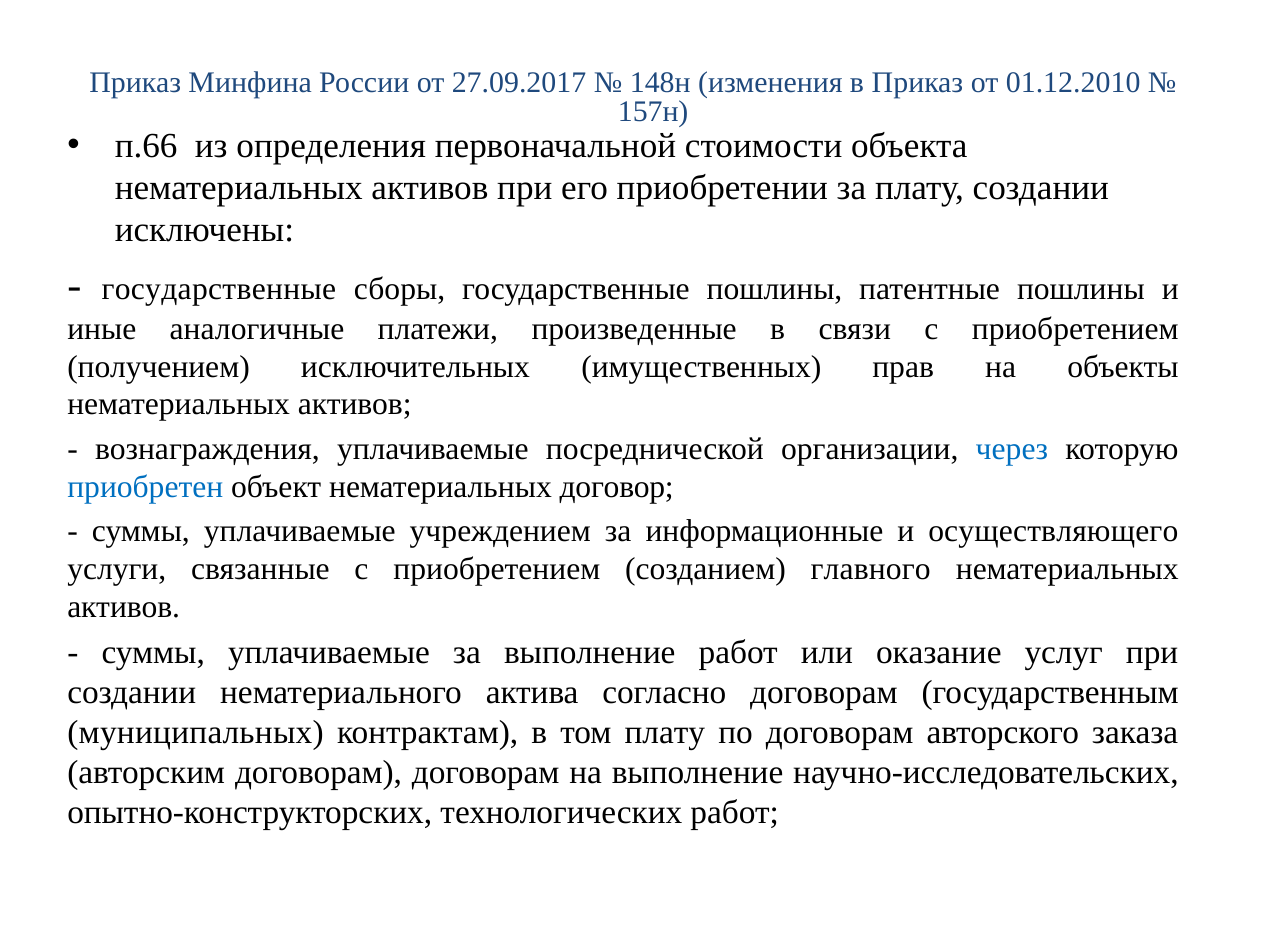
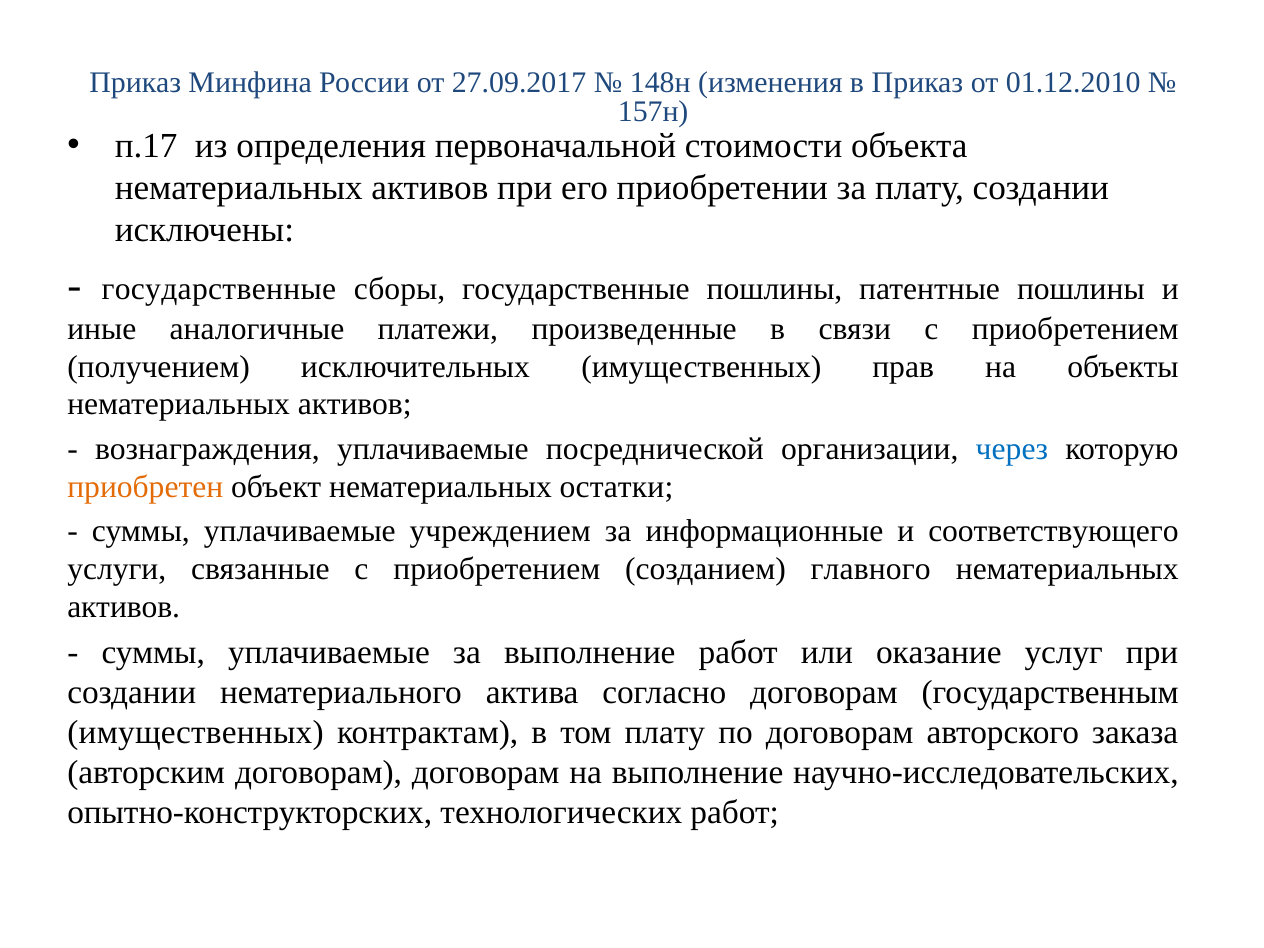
п.66: п.66 -> п.17
приобретен colour: blue -> orange
договор: договор -> остатки
осуществляющего: осуществляющего -> соответствующего
муниципальных at (196, 732): муниципальных -> имущественных
